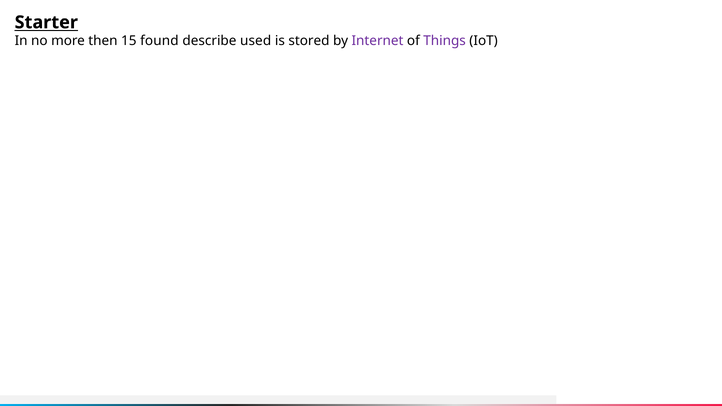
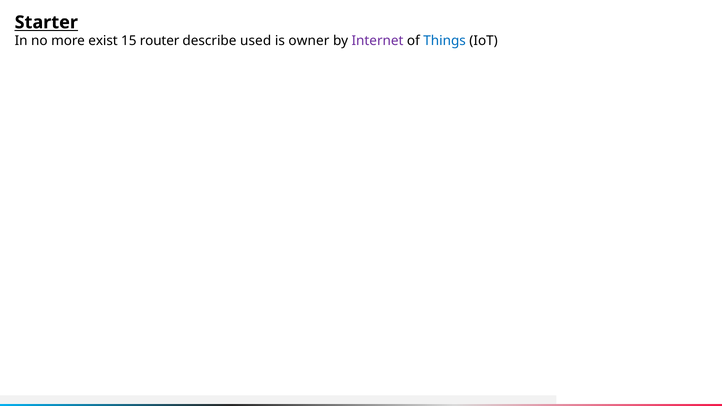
then: then -> exist
found: found -> router
stored: stored -> owner
Things colour: purple -> blue
